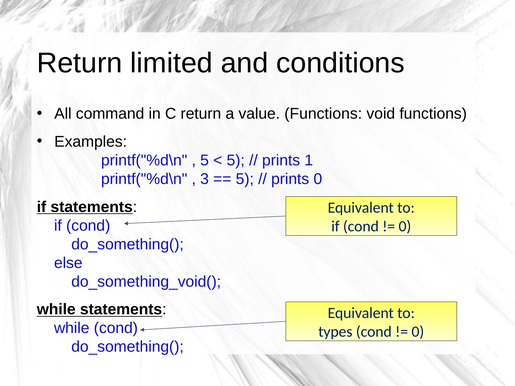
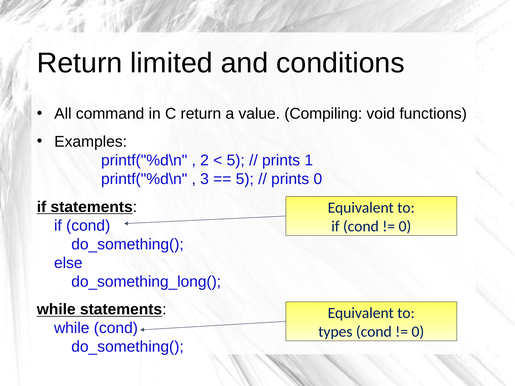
value Functions: Functions -> Compiling
5 at (205, 160): 5 -> 2
do_something_void(: do_something_void( -> do_something_long(
